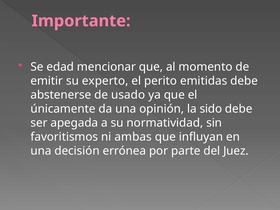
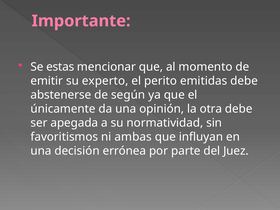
edad: edad -> estas
usado: usado -> según
sido: sido -> otra
